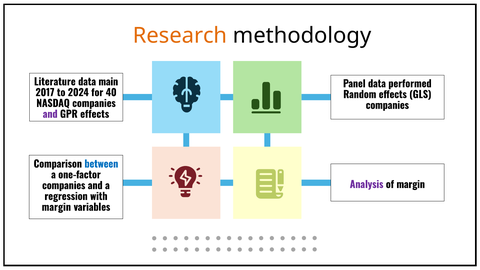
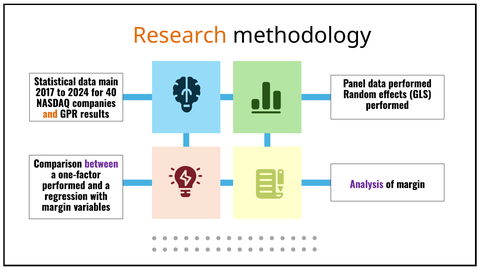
Literature: Literature -> Statistical
companies at (387, 106): companies -> performed
and at (50, 114) colour: purple -> orange
GPR effects: effects -> results
between colour: blue -> purple
companies at (64, 186): companies -> performed
